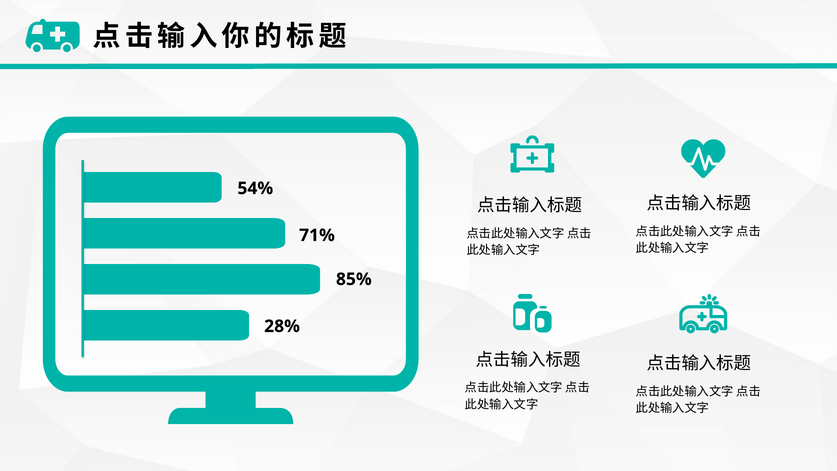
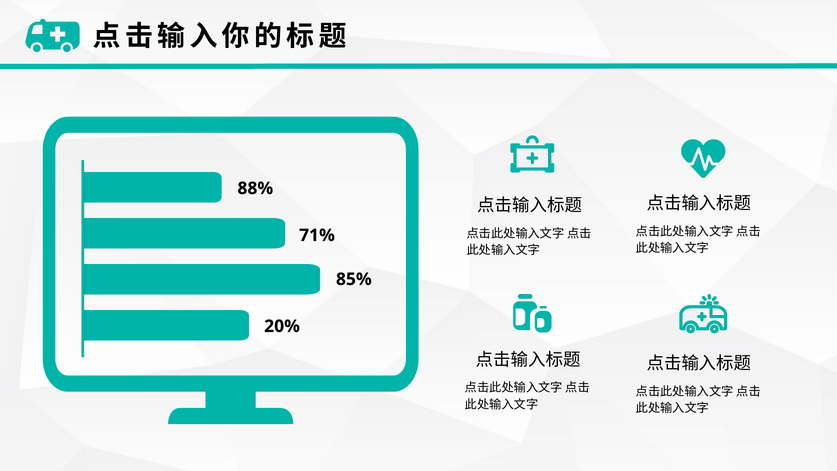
54%: 54% -> 88%
28%: 28% -> 20%
